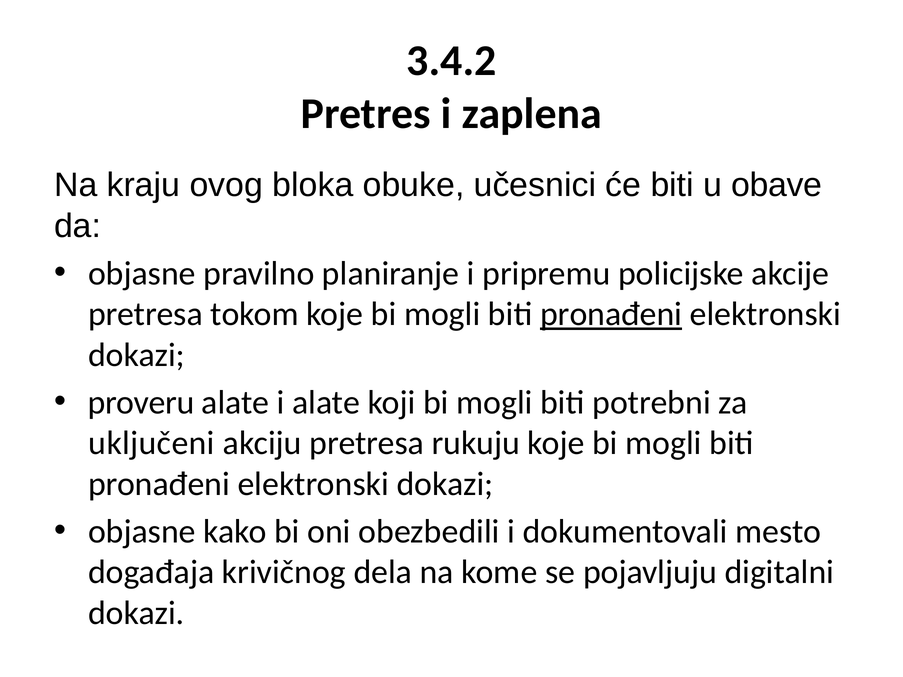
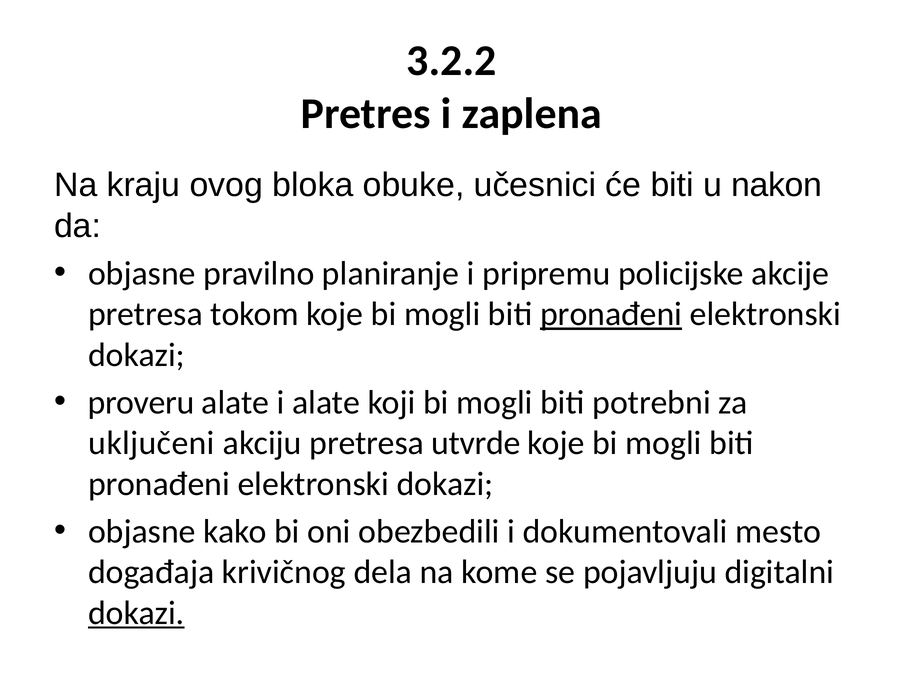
3.4.2: 3.4.2 -> 3.2.2
obave: obave -> nakon
rukuju: rukuju -> utvrde
dokazi at (136, 613) underline: none -> present
